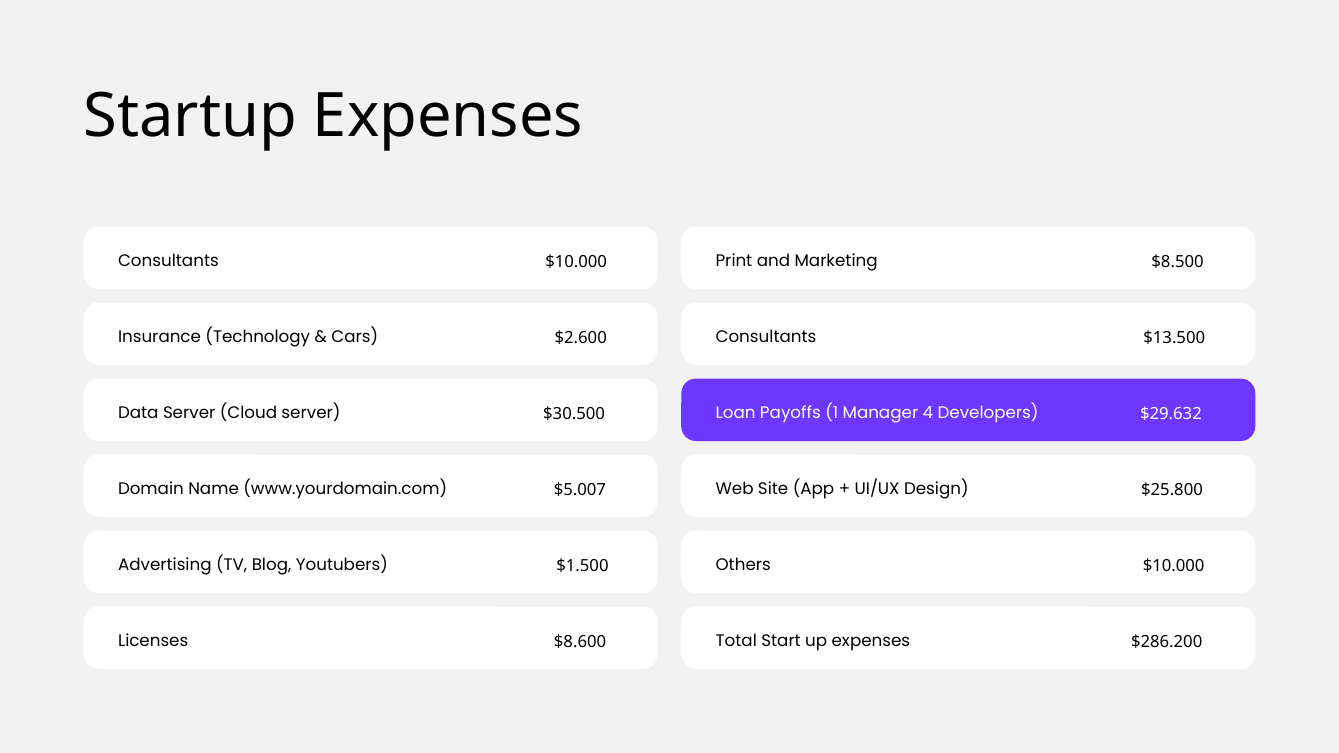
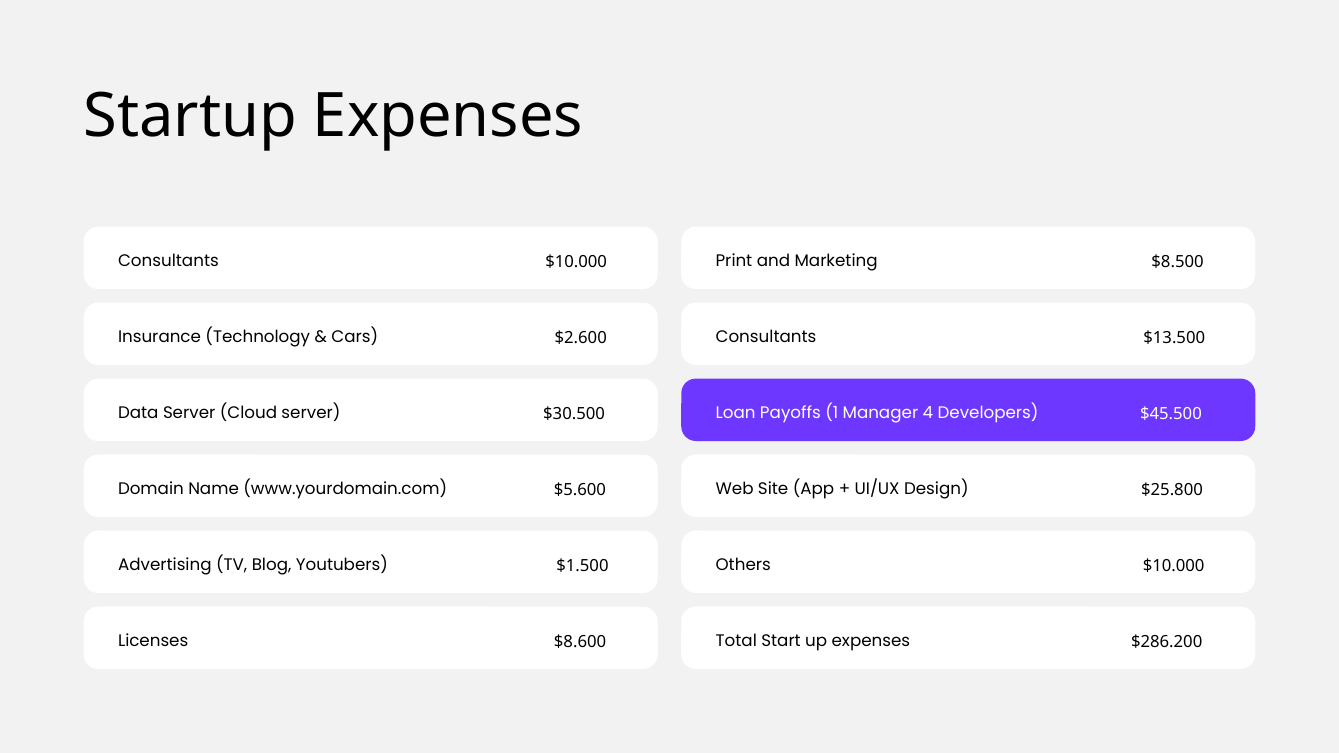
$29.632: $29.632 -> $45.500
$5.007: $5.007 -> $5.600
